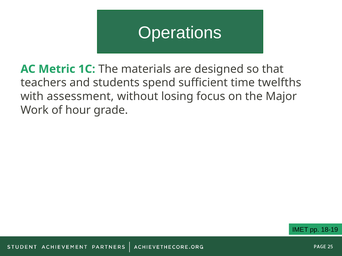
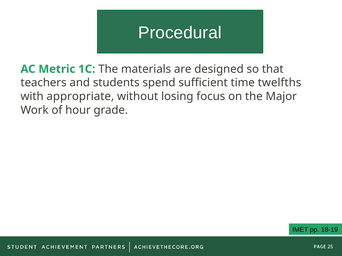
Operations: Operations -> Procedural
assessment: assessment -> appropriate
